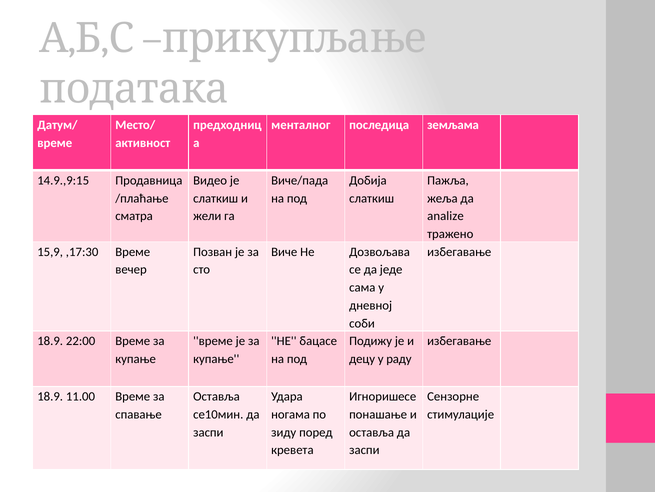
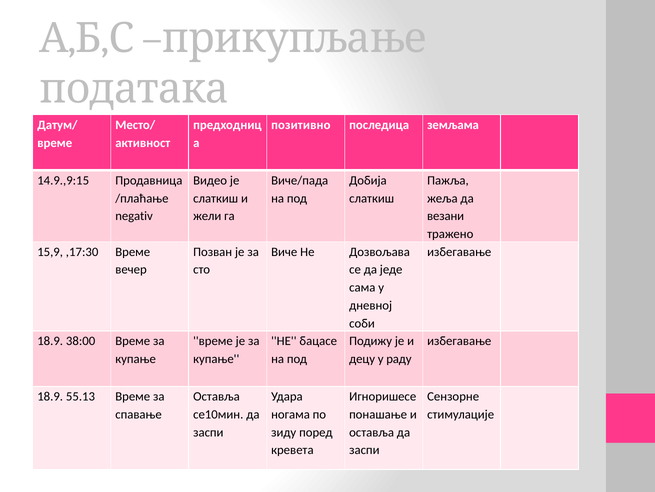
менталног: менталног -> позитивно
сматра: сматра -> negativ
analize: analize -> везани
22:00: 22:00 -> 38:00
11.00: 11.00 -> 55.13
